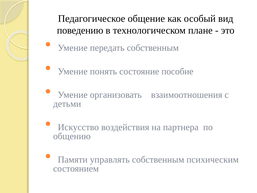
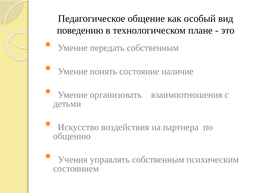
пособие: пособие -> наличие
Памяти: Памяти -> Учения
